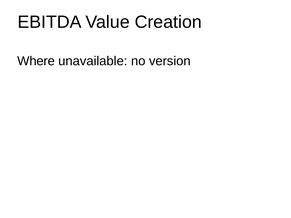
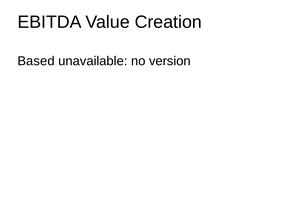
Where: Where -> Based
